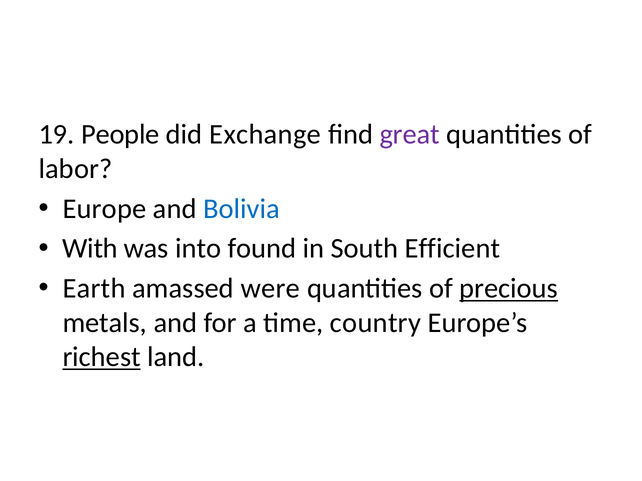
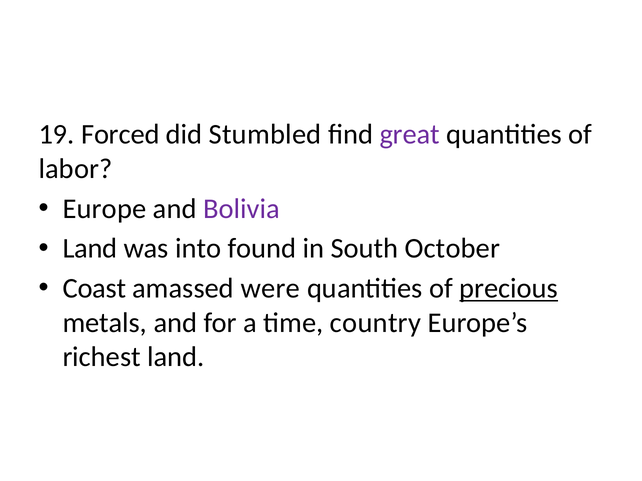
People: People -> Forced
Exchange: Exchange -> Stumbled
Bolivia colour: blue -> purple
With at (90, 249): With -> Land
Efficient: Efficient -> October
Earth: Earth -> Coast
richest underline: present -> none
